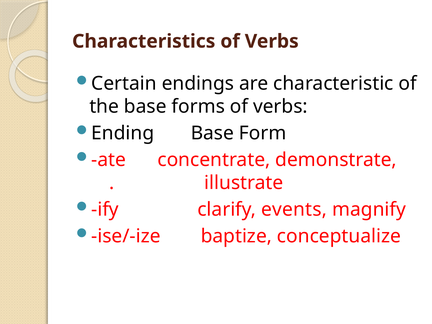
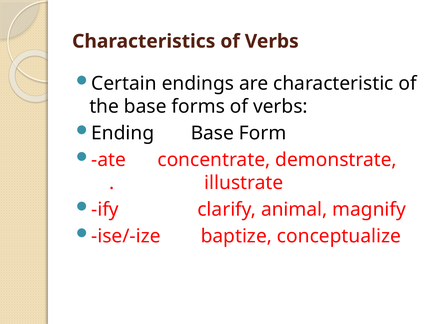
events: events -> animal
